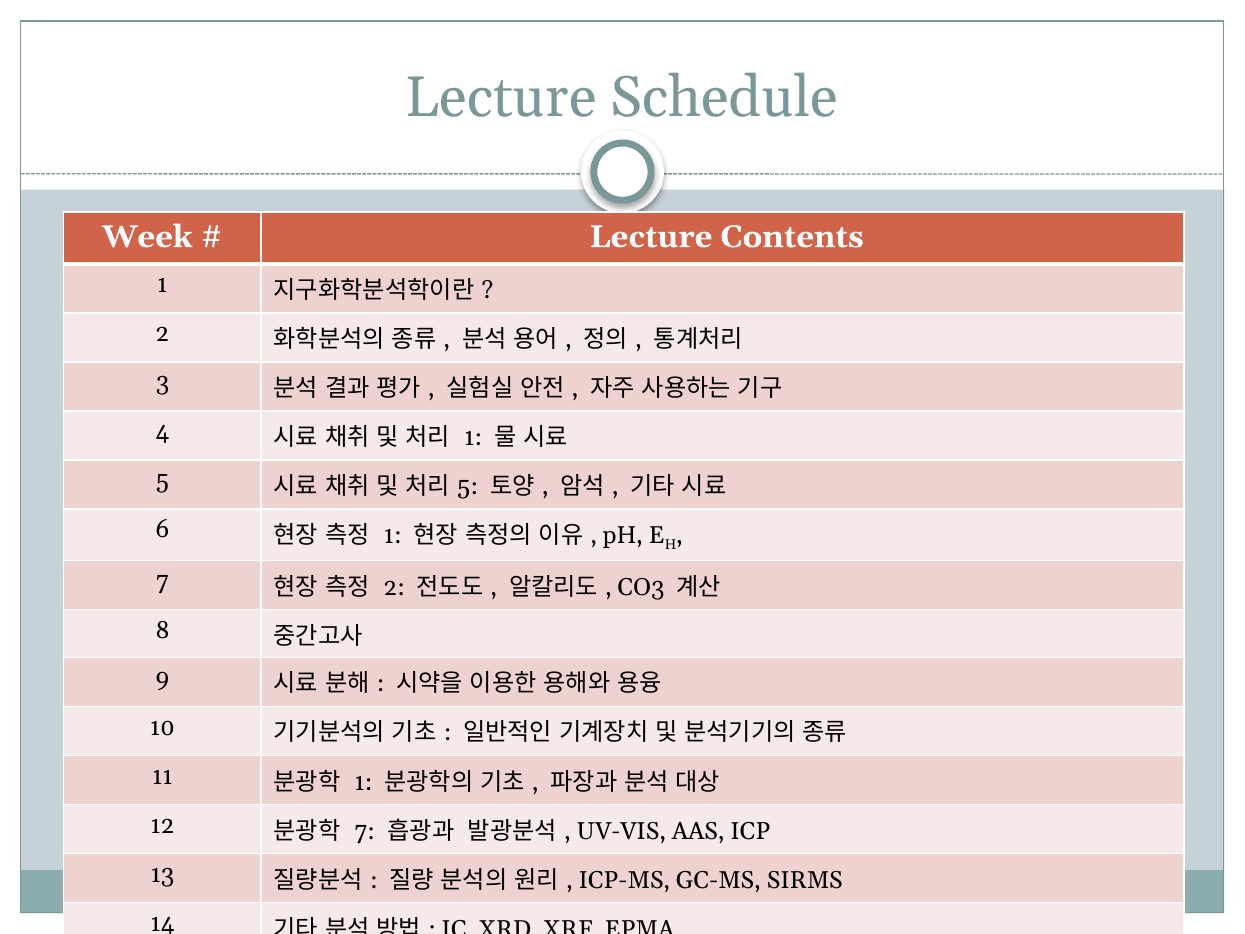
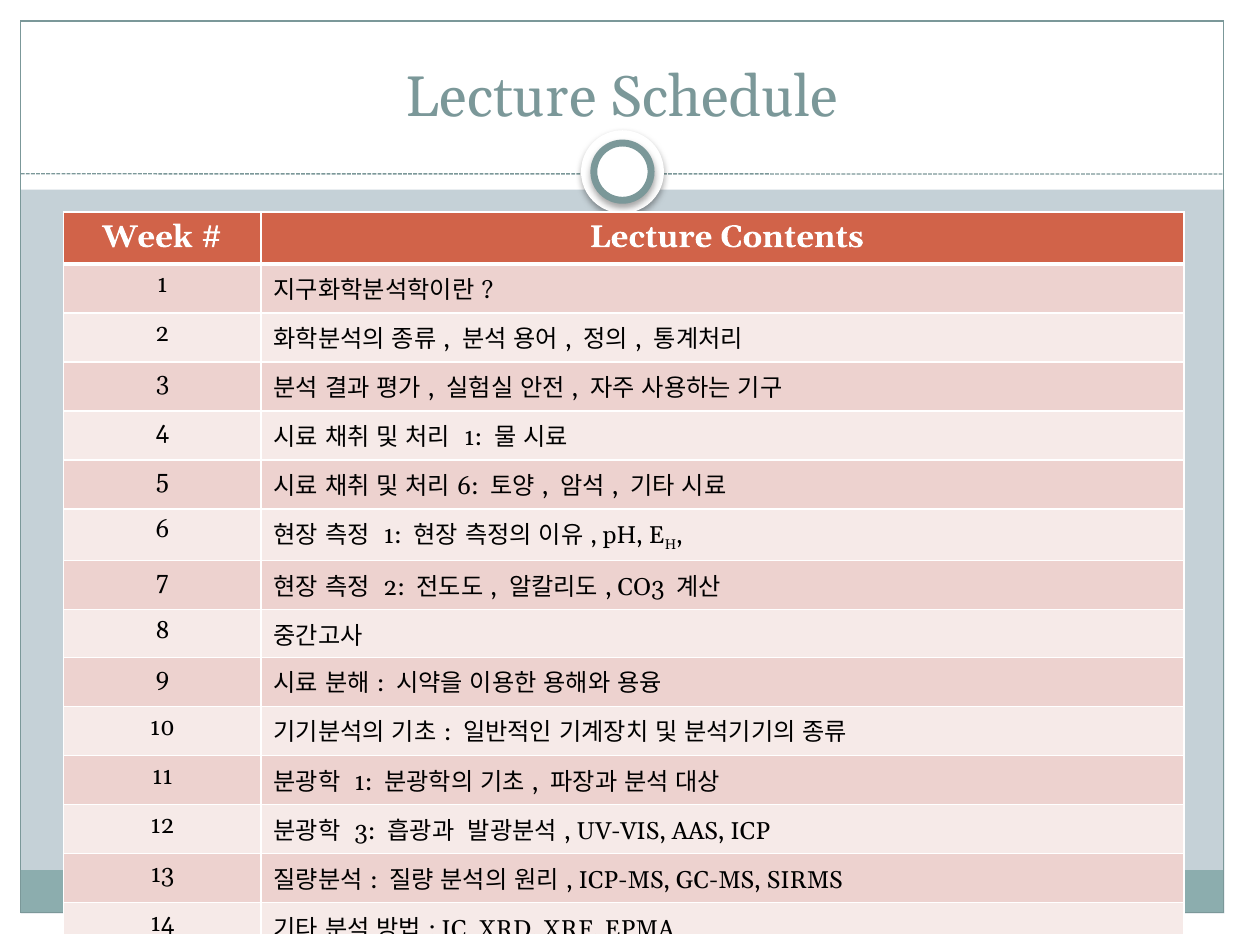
5 at (468, 486): 5 -> 6
7 at (365, 831): 7 -> 3
